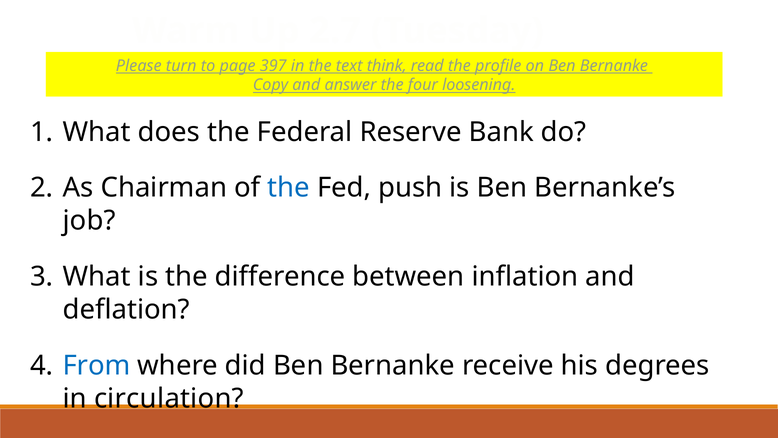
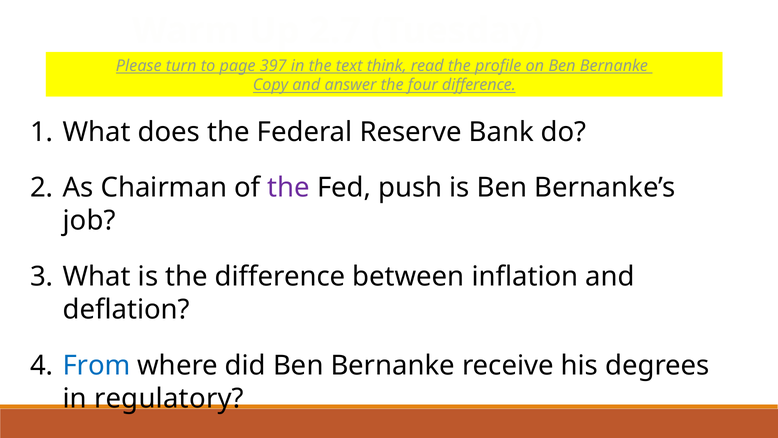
four loosening: loosening -> difference
the at (289, 188) colour: blue -> purple
circulation: circulation -> regulatory
